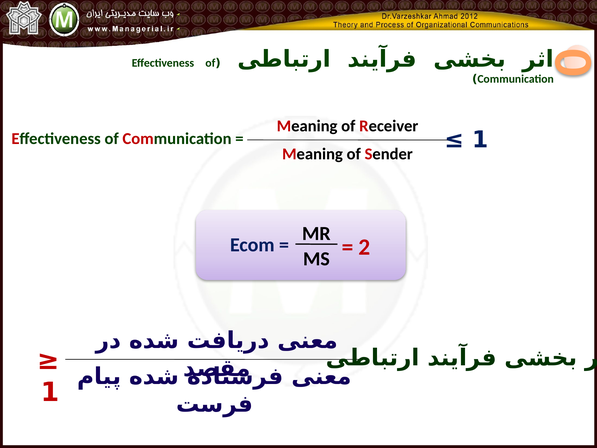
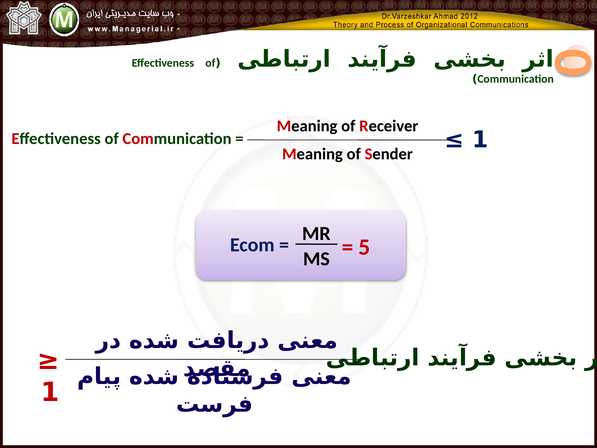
2: 2 -> 5
